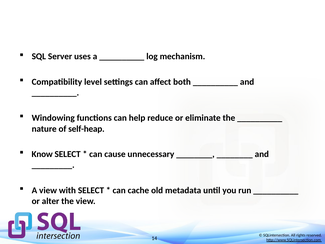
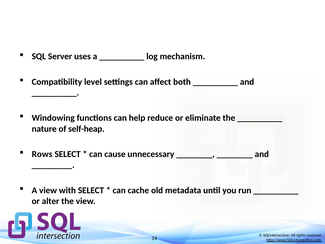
Know: Know -> Rows
